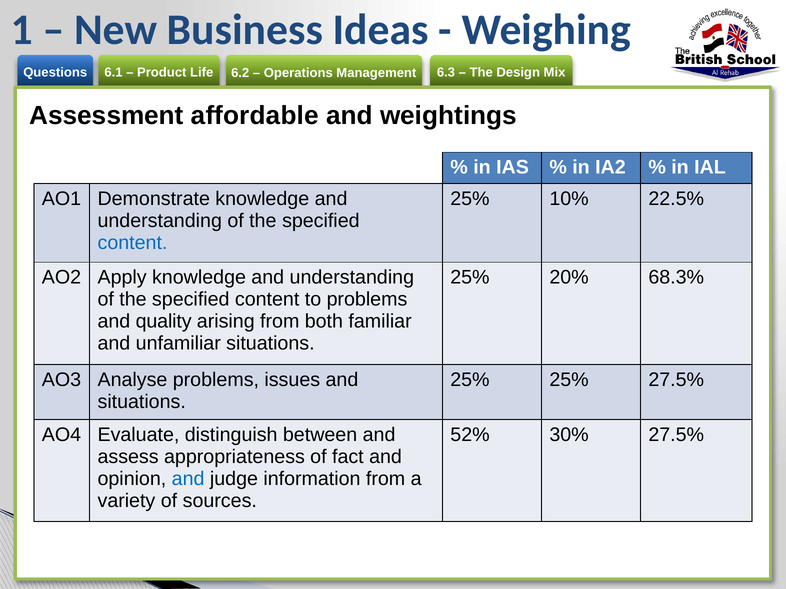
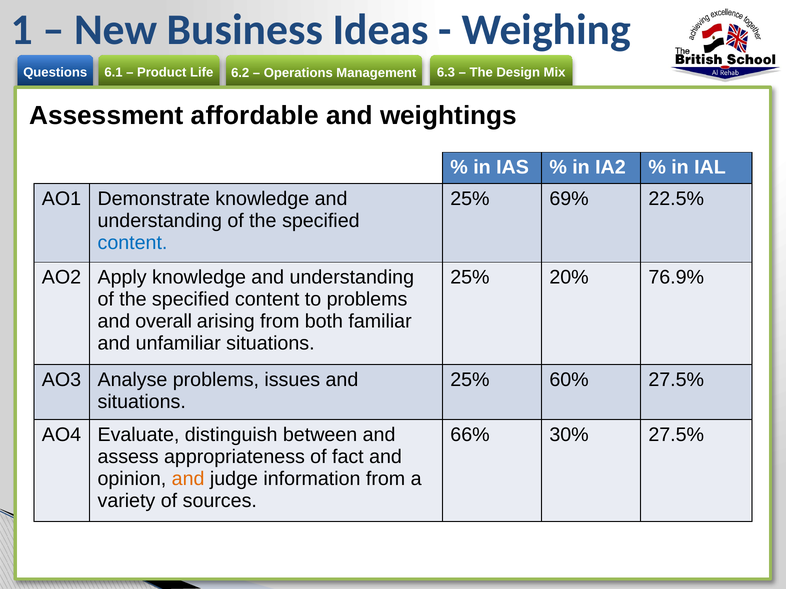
10%: 10% -> 69%
68.3%: 68.3% -> 76.9%
quality: quality -> overall
25% 25%: 25% -> 60%
52%: 52% -> 66%
and at (188, 479) colour: blue -> orange
